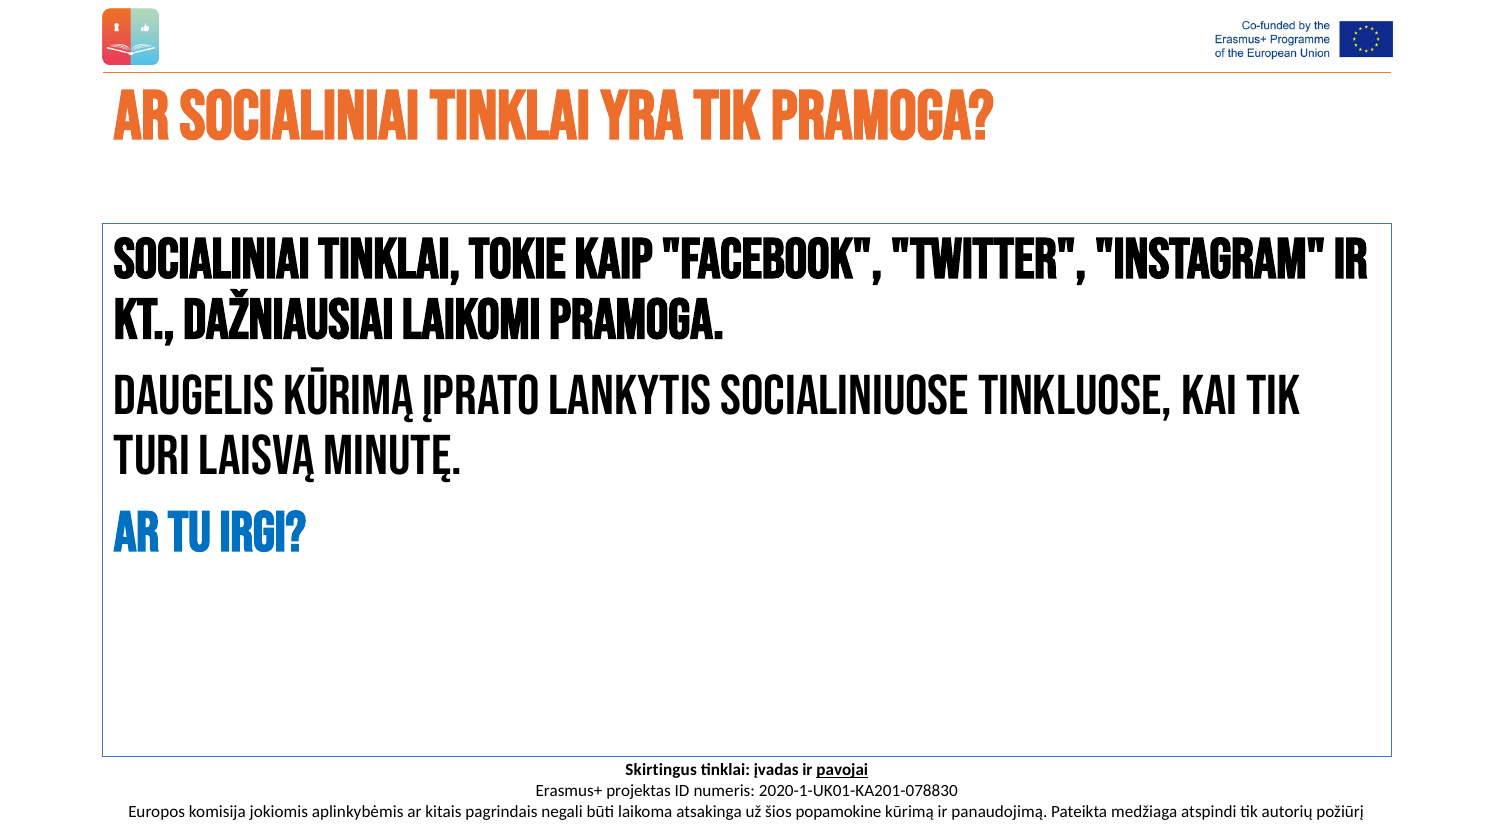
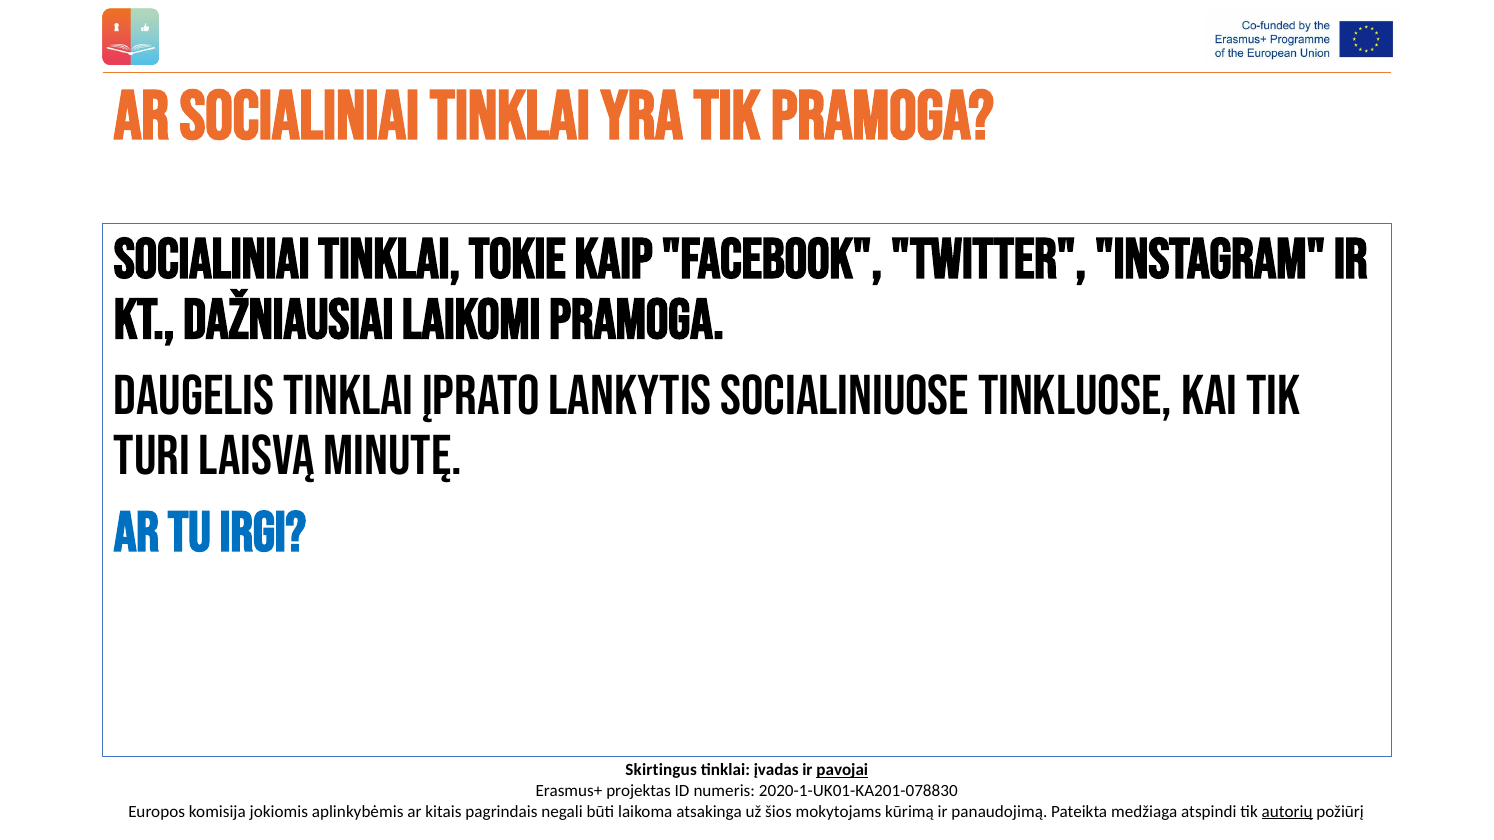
Daugelis kūrimą: kūrimą -> tinklai
popamokine: popamokine -> mokytojams
autorių underline: none -> present
